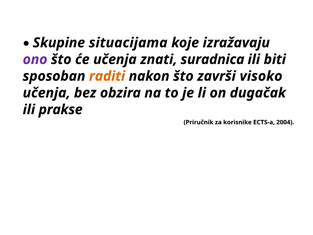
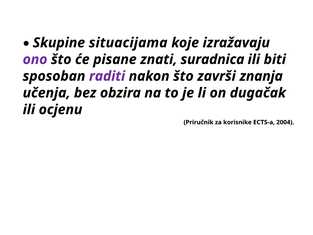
će učenja: učenja -> pisane
raditi colour: orange -> purple
visoko: visoko -> znanja
prakse: prakse -> ocjenu
